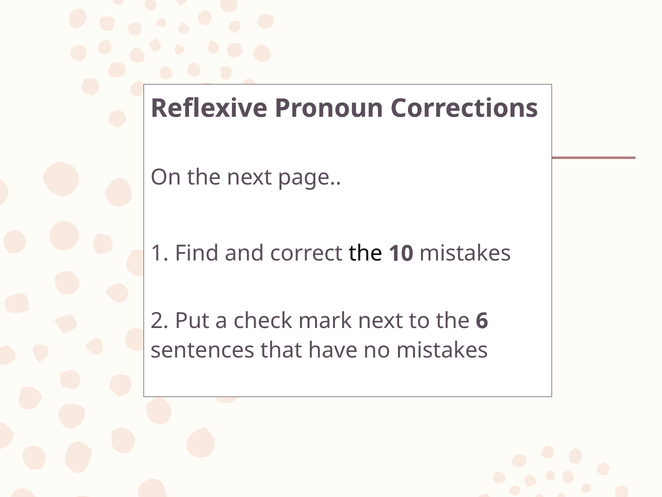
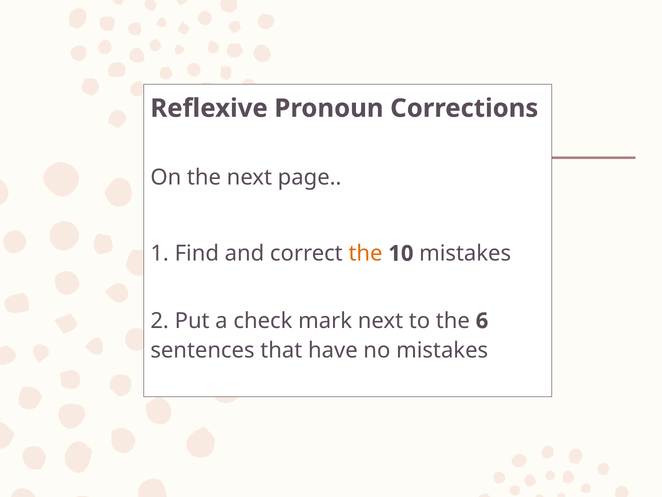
the at (366, 253) colour: black -> orange
